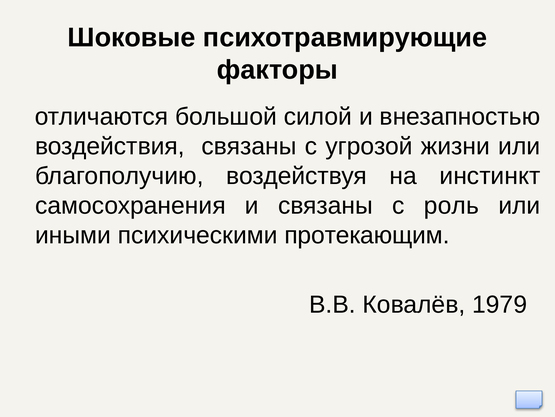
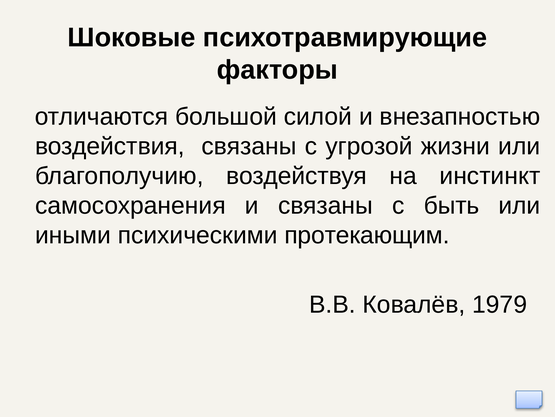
роль: роль -> быть
